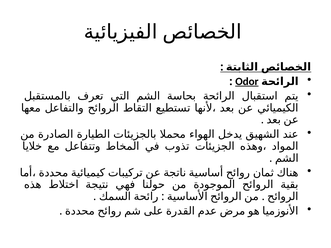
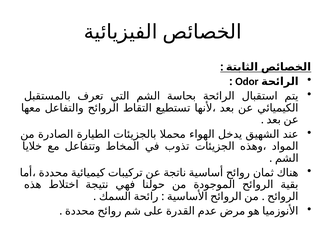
Odor underline: present -> none
